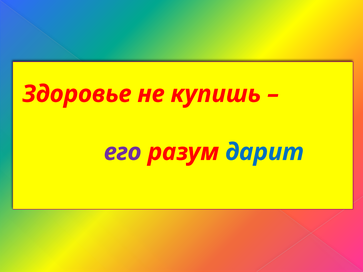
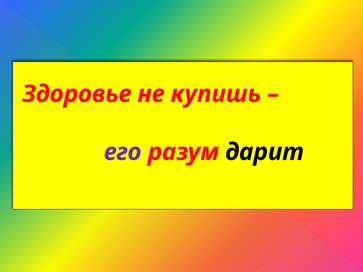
дарит colour: blue -> black
